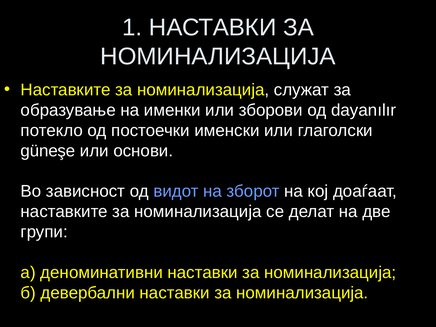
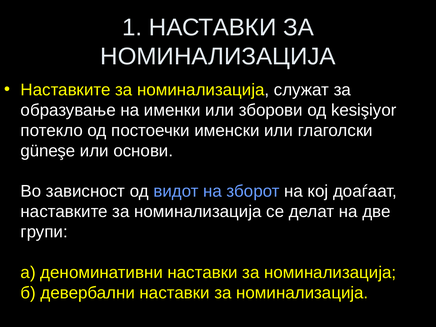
dayanılır: dayanılır -> kesişiyor
